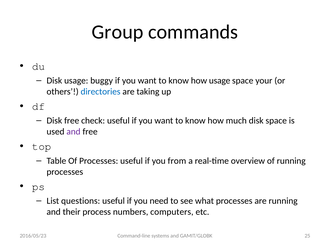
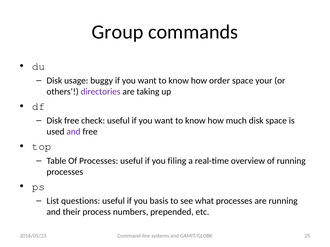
how usage: usage -> order
directories colour: blue -> purple
from: from -> filing
need: need -> basis
computers: computers -> prepended
